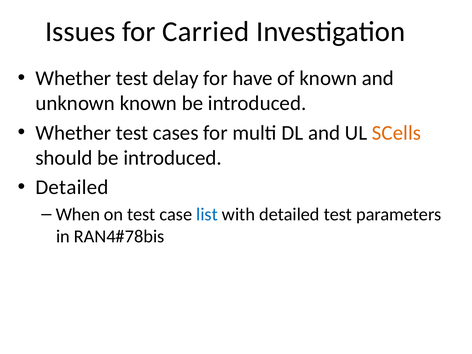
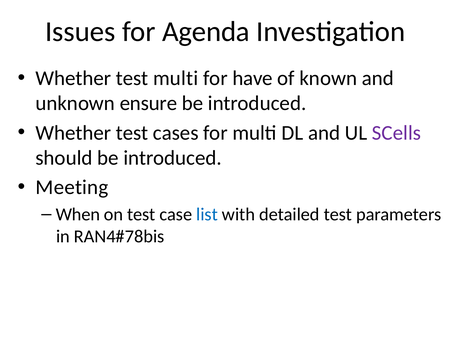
Carried: Carried -> Agenda
test delay: delay -> multi
unknown known: known -> ensure
SCells colour: orange -> purple
Detailed at (72, 187): Detailed -> Meeting
